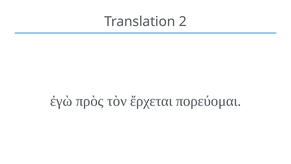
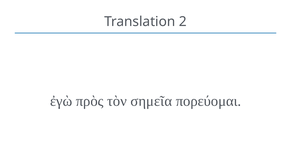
ἔρχεται: ἔρχεται -> σημεῖα
